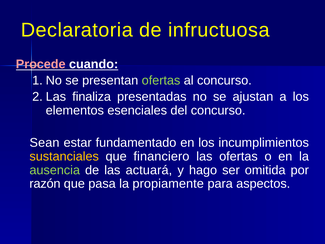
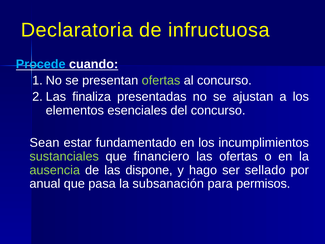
Procede colour: pink -> light blue
sustanciales colour: yellow -> light green
actuará: actuará -> dispone
omitida: omitida -> sellado
razón: razón -> anual
propiamente: propiamente -> subsanación
aspectos: aspectos -> permisos
